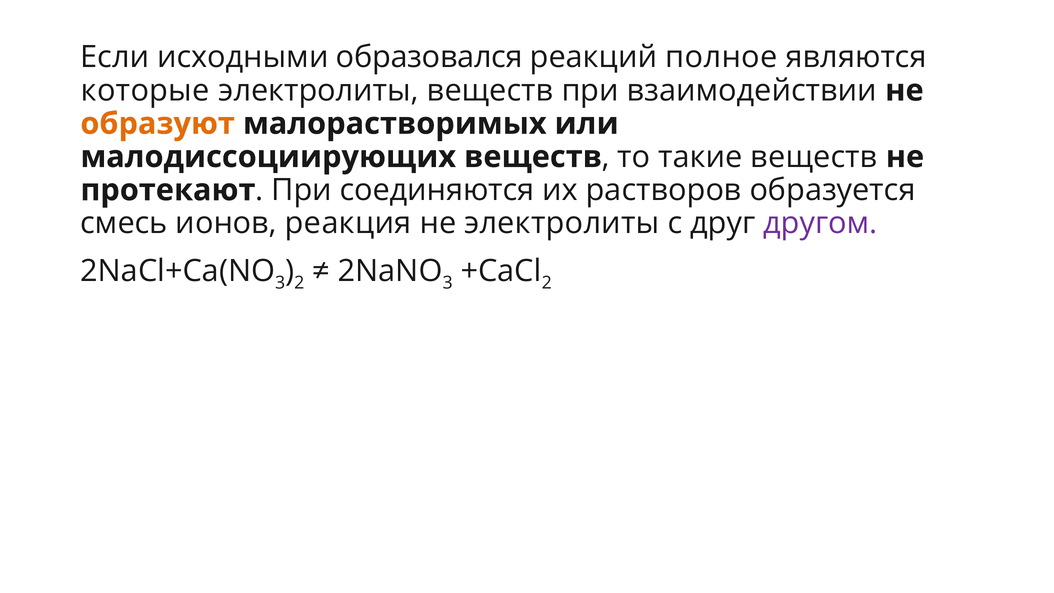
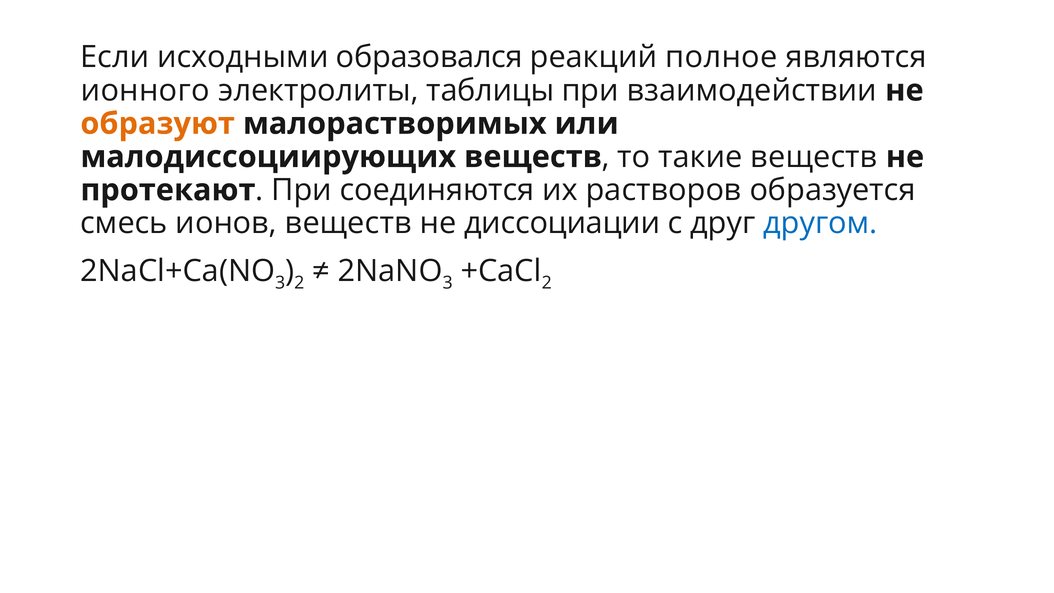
которые: которые -> ионного
электролиты веществ: веществ -> таблицы
ионов реакция: реакция -> веществ
не электролиты: электролиты -> диссоциации
другом colour: purple -> blue
